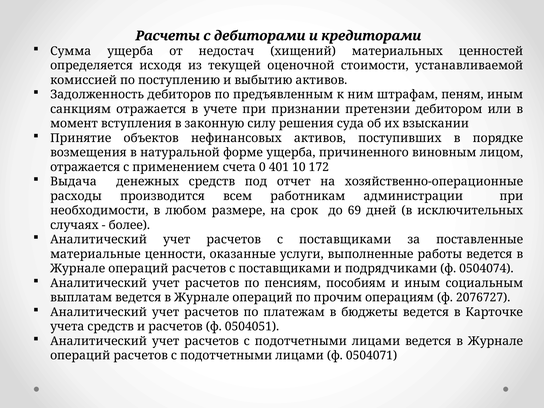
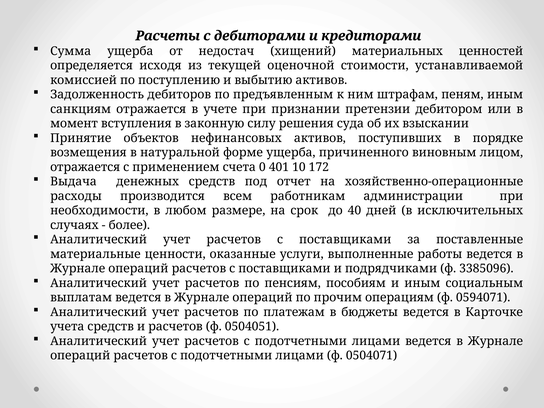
69: 69 -> 40
0504074: 0504074 -> 3385096
2076727: 2076727 -> 0594071
